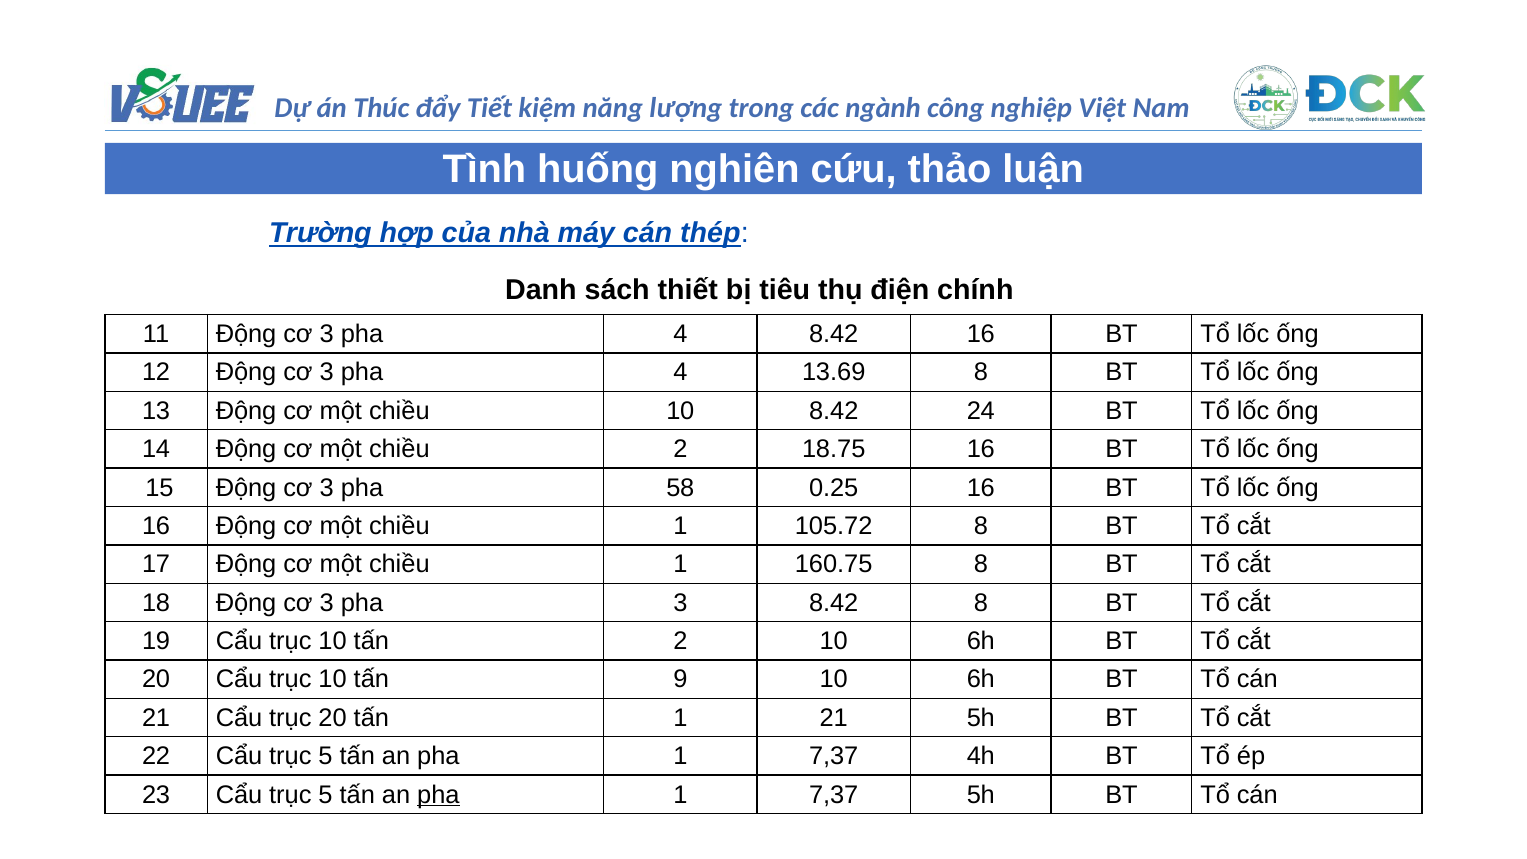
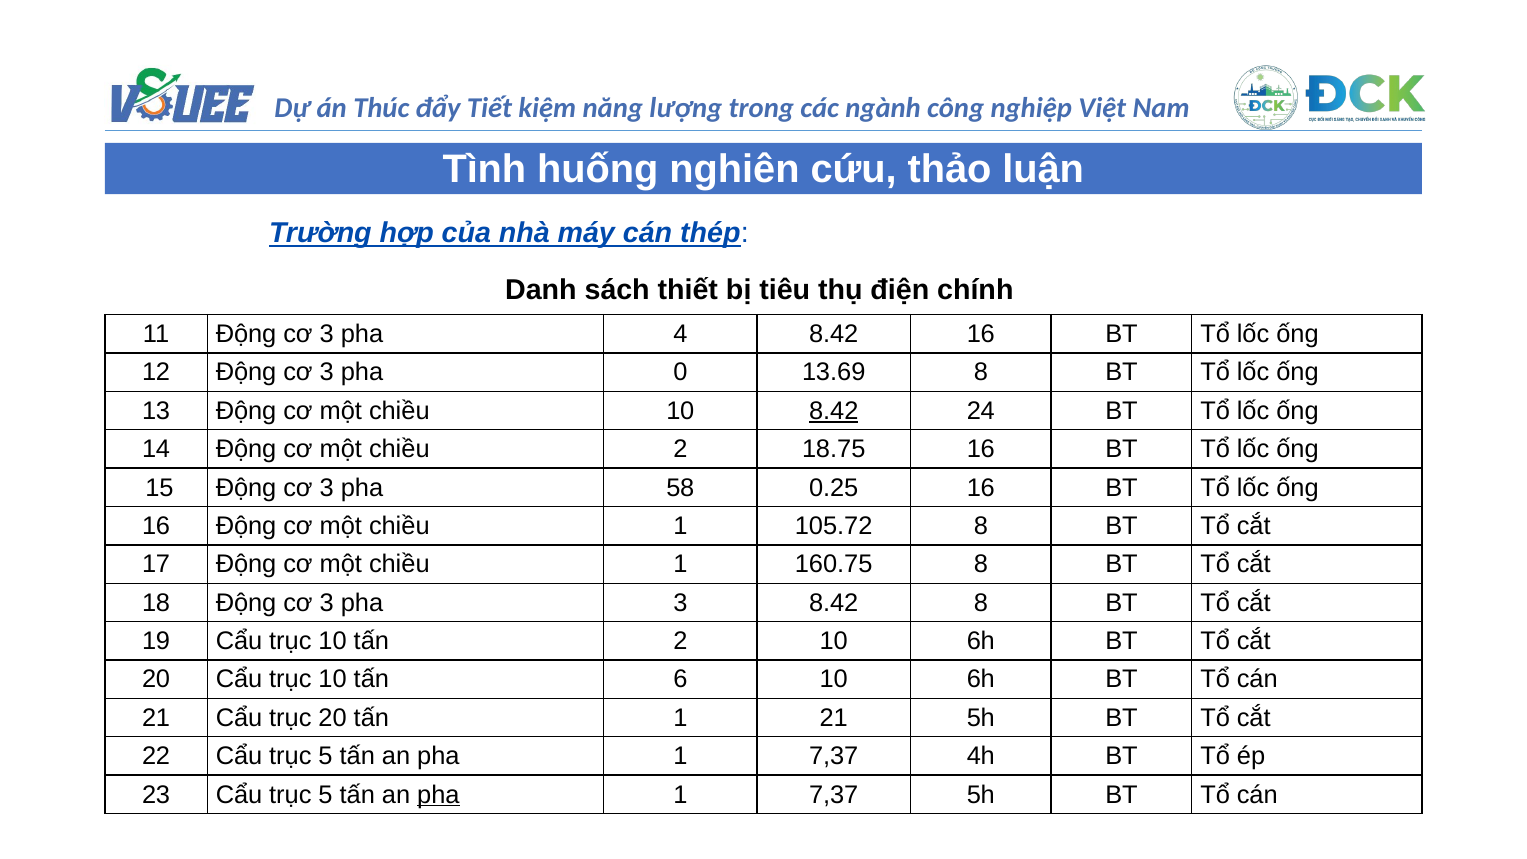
4 at (680, 373): 4 -> 0
8.42 at (834, 411) underline: none -> present
9: 9 -> 6
